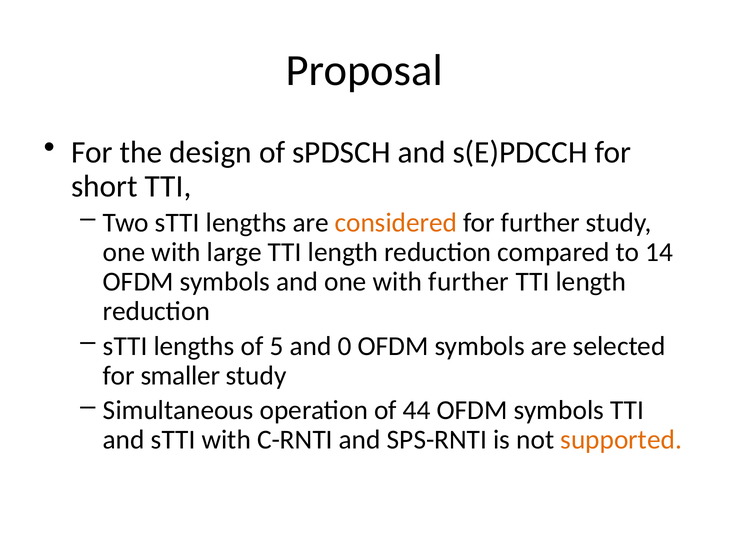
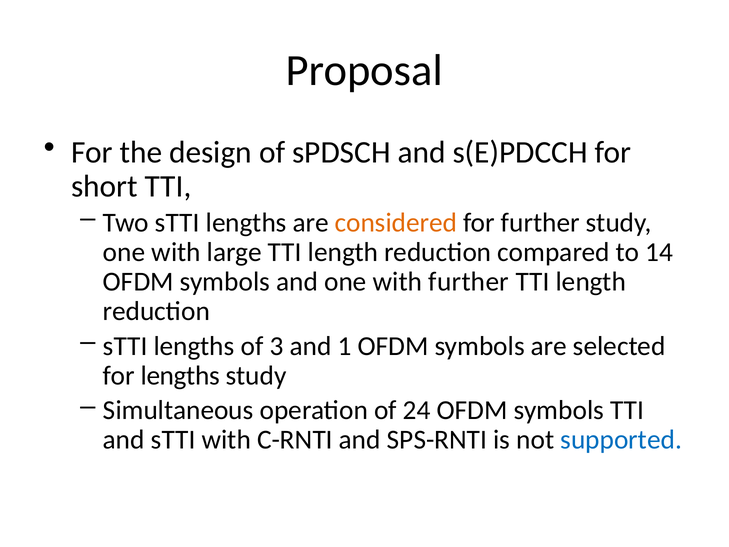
5: 5 -> 3
0: 0 -> 1
for smaller: smaller -> lengths
44: 44 -> 24
supported colour: orange -> blue
